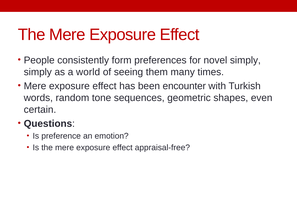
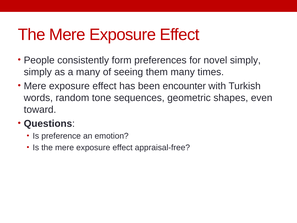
a world: world -> many
certain: certain -> toward
